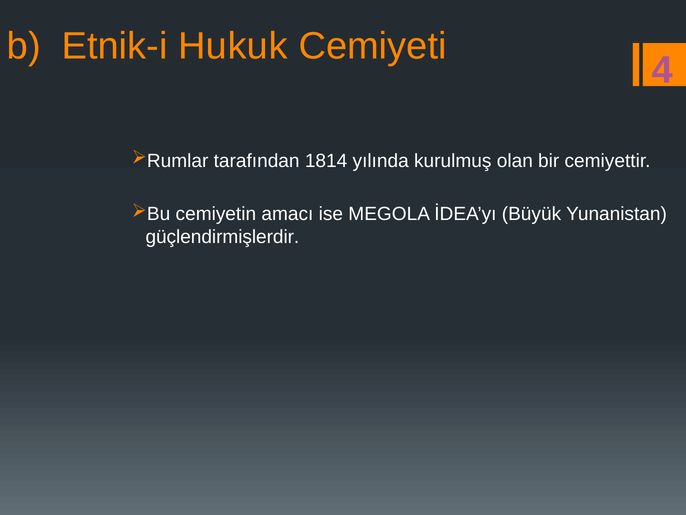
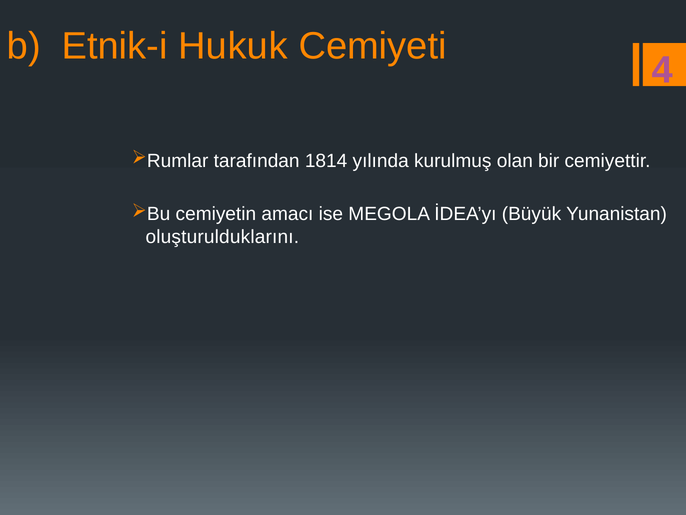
güçlendirmişlerdir: güçlendirmişlerdir -> oluşturulduklarını
